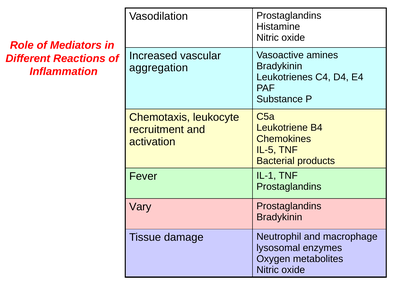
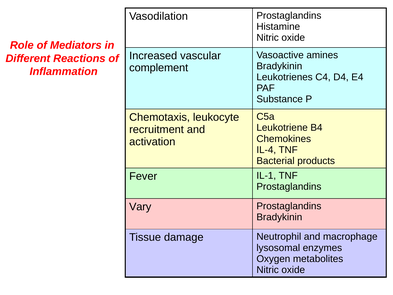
aggregation: aggregation -> complement
IL-5: IL-5 -> IL-4
